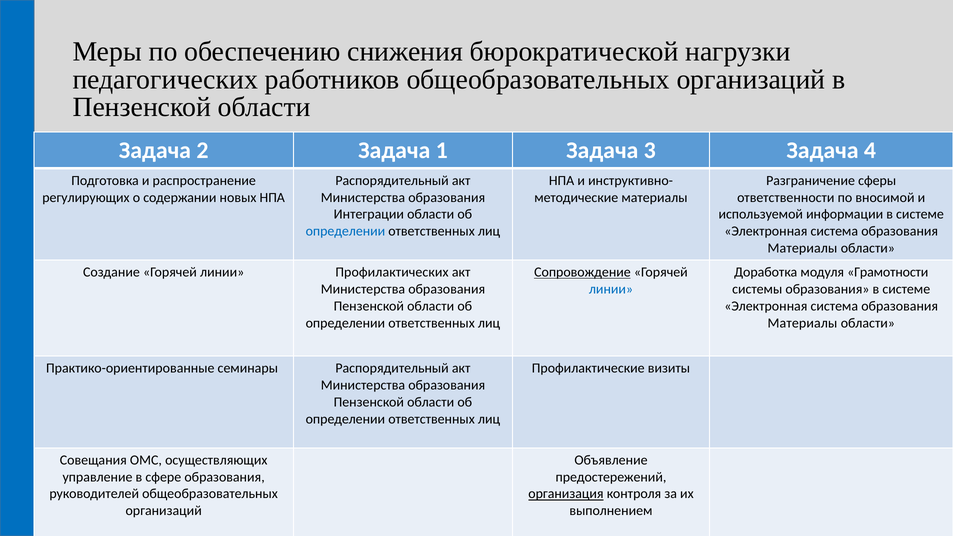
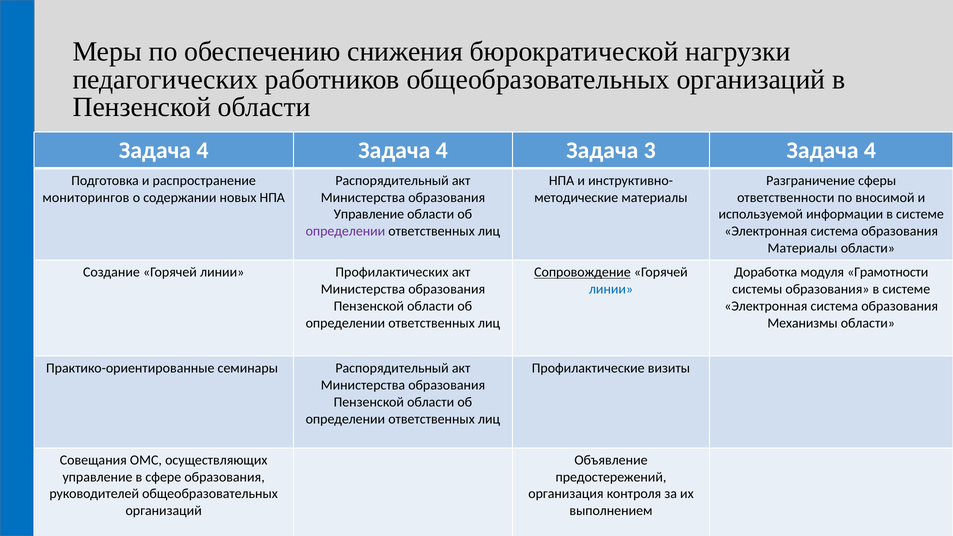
2 at (202, 150): 2 -> 4
1 at (442, 150): 1 -> 4
регулирующих: регулирующих -> мониторингов
Интеграции at (369, 214): Интеграции -> Управление
определении at (345, 231) colour: blue -> purple
Материалы at (802, 323): Материалы -> Механизмы
организация underline: present -> none
